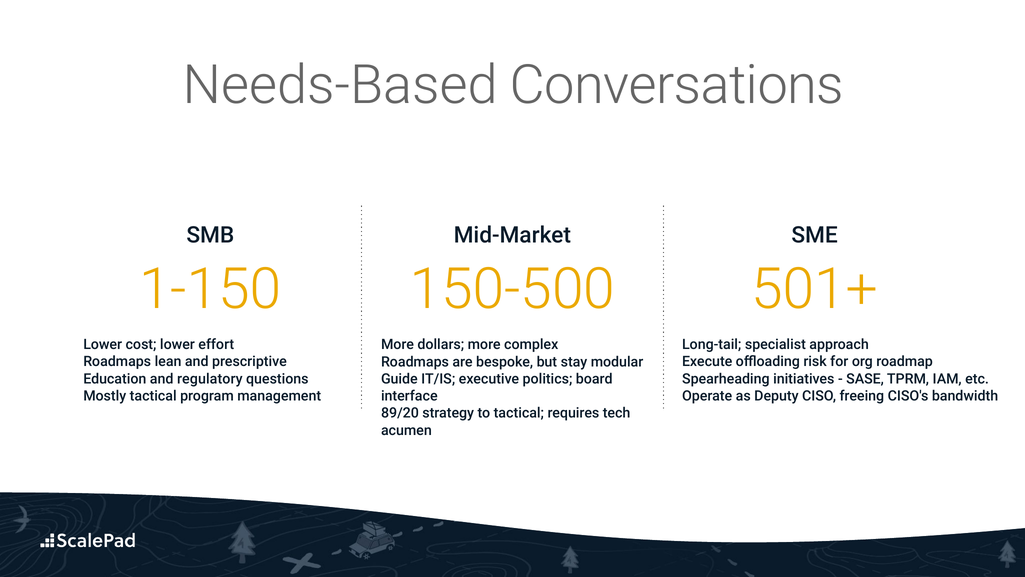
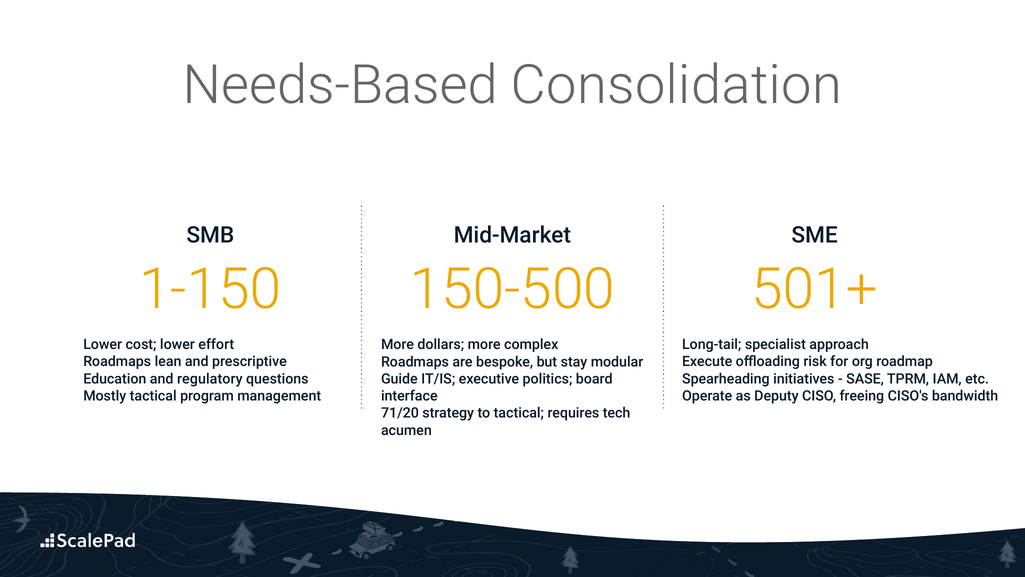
Conversations: Conversations -> Consolidation
89/20: 89/20 -> 71/20
